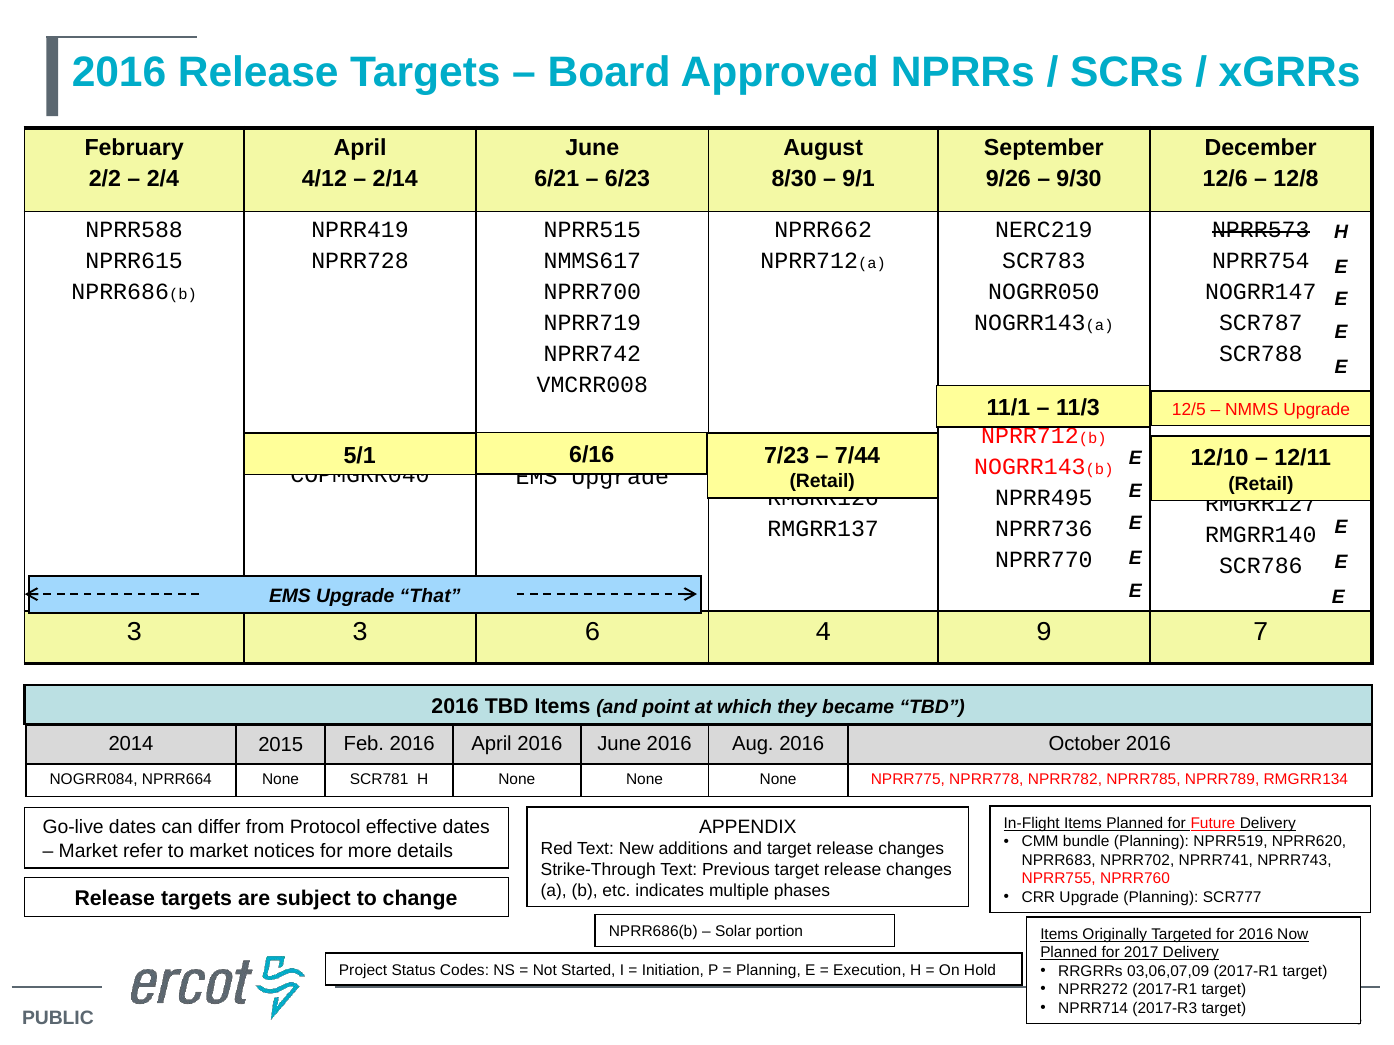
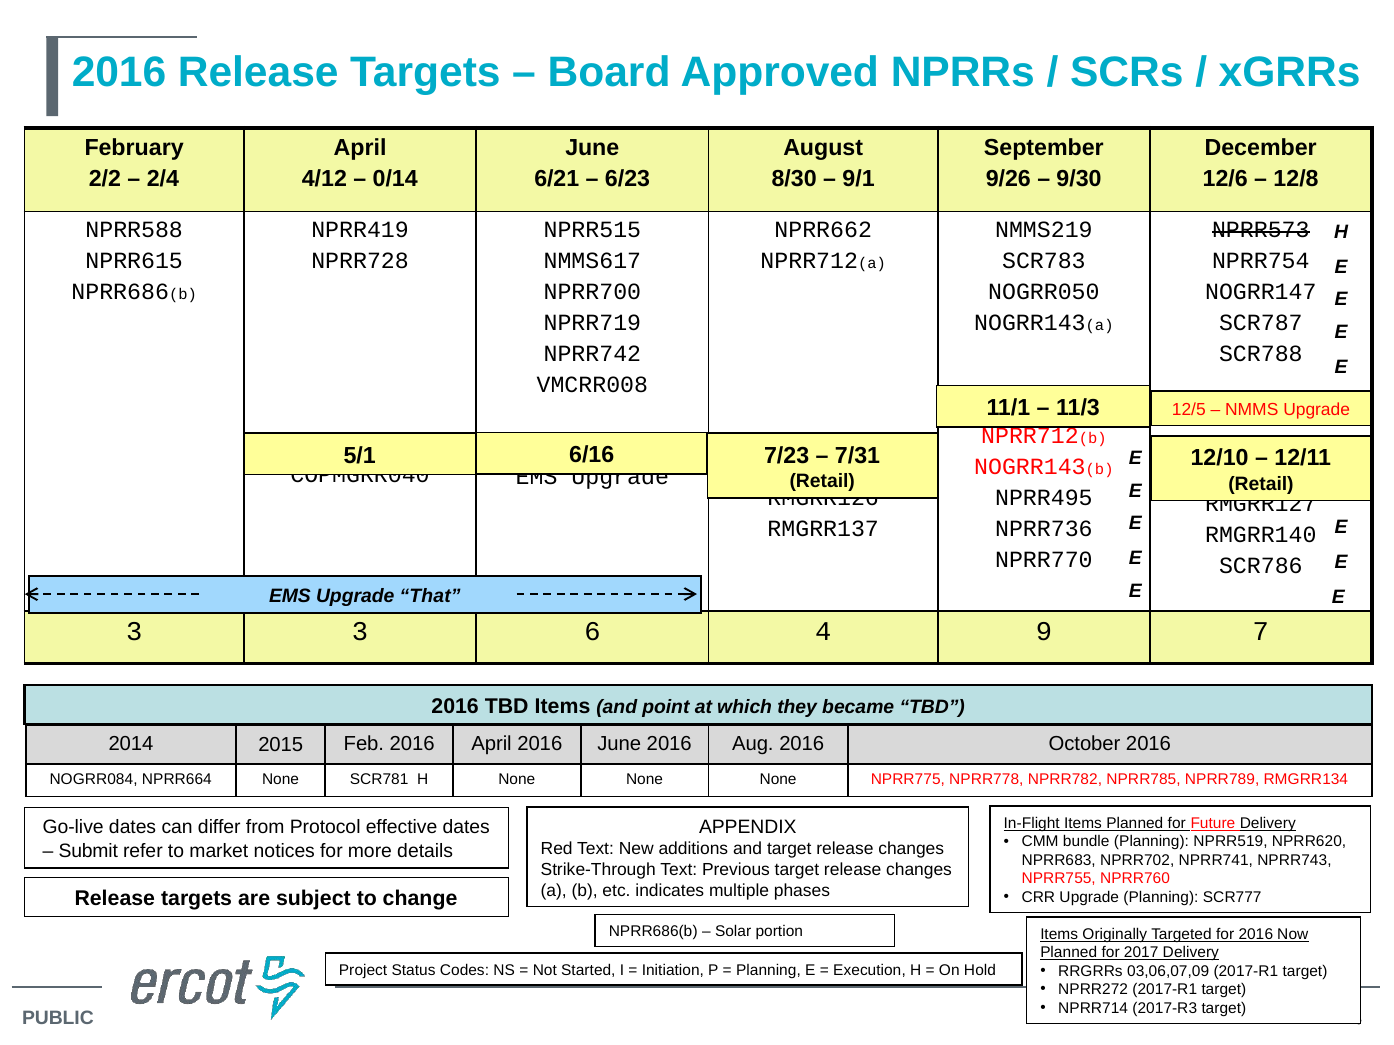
2/14: 2/14 -> 0/14
NERC219: NERC219 -> NMMS219
7/44: 7/44 -> 7/31
Market at (88, 851): Market -> Submit
